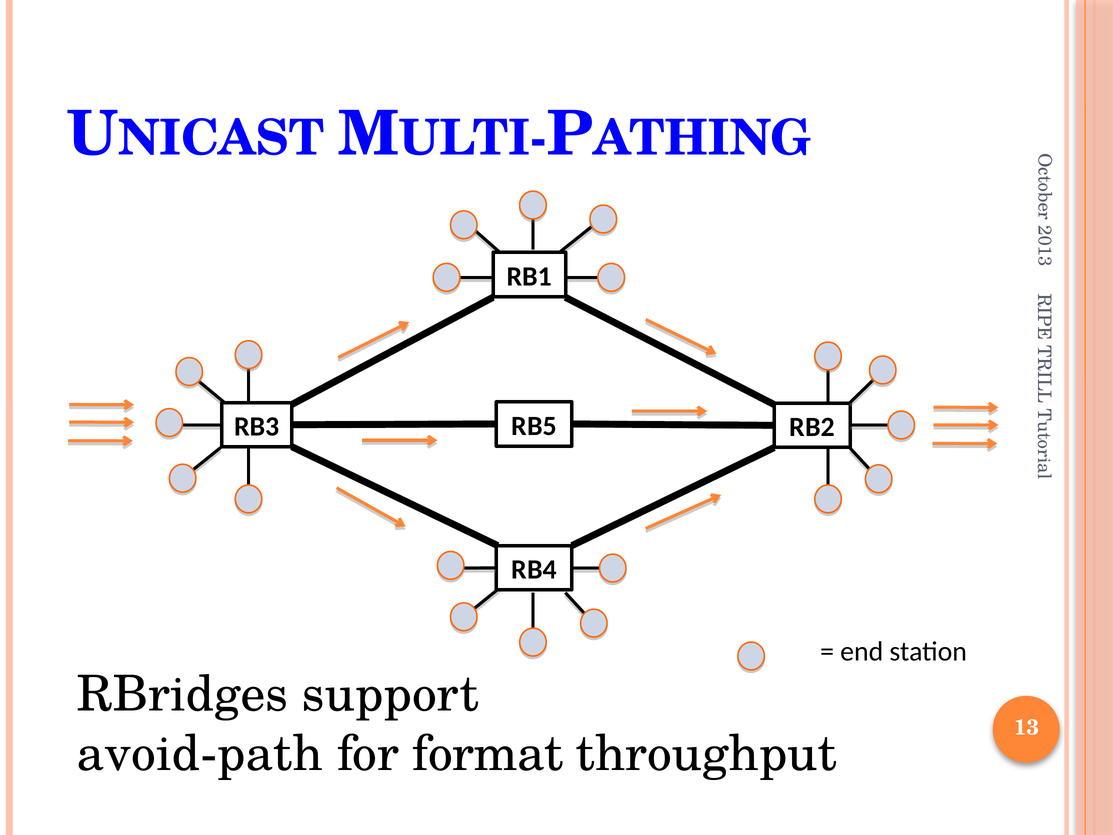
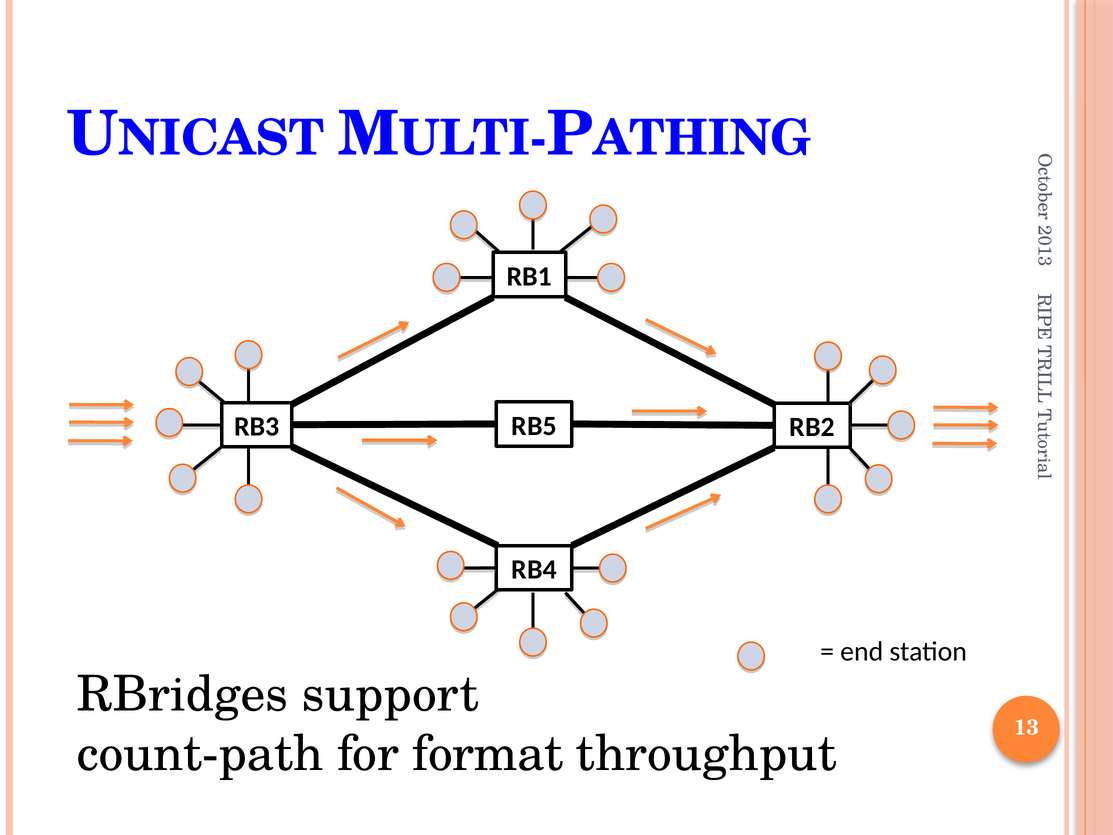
avoid-path: avoid-path -> count-path
